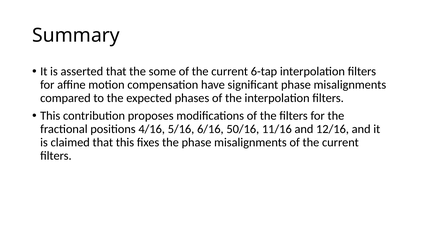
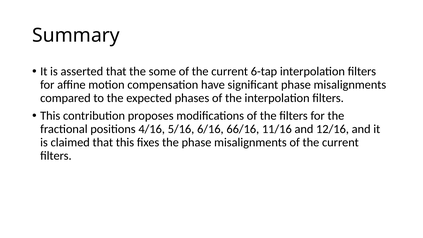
50/16: 50/16 -> 66/16
